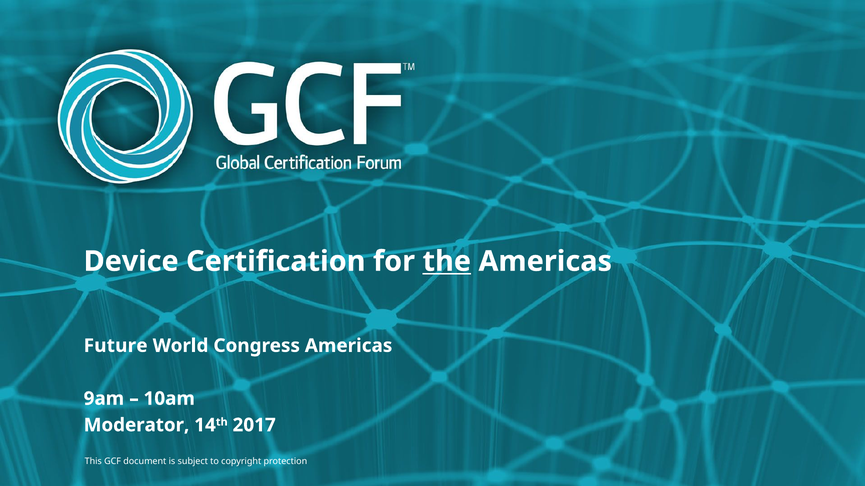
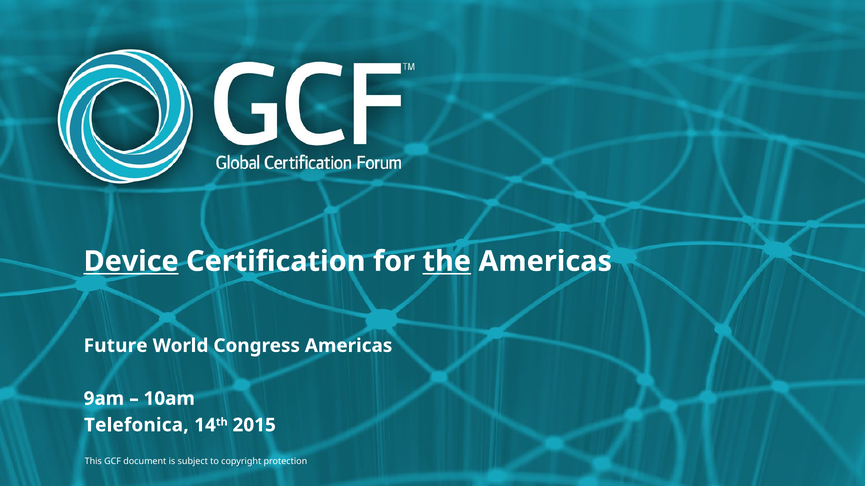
Device underline: none -> present
Moderator: Moderator -> Telefonica
2017: 2017 -> 2015
